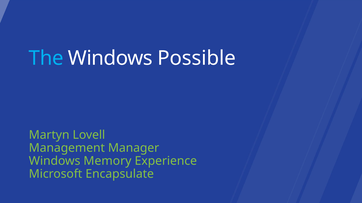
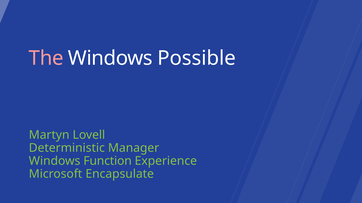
The colour: light blue -> pink
Management: Management -> Deterministic
Memory: Memory -> Function
